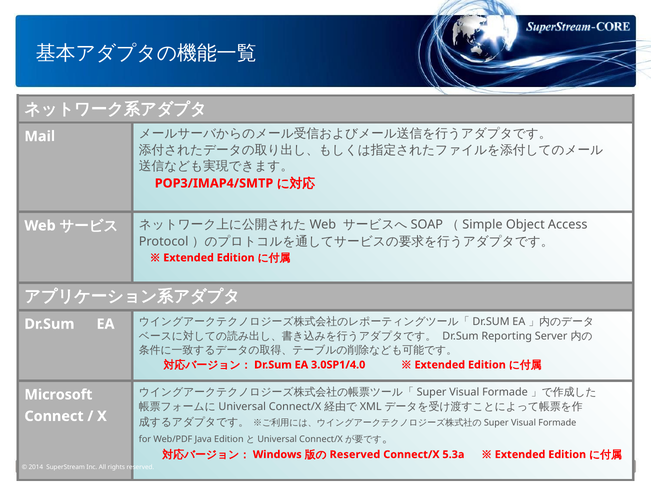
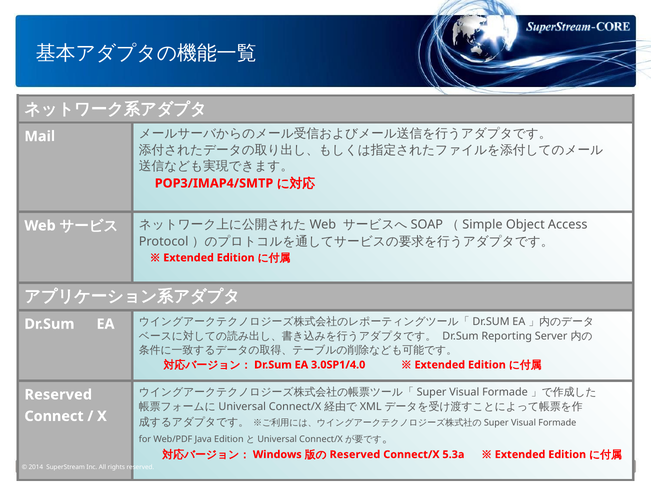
Microsoft at (58, 395): Microsoft -> Reserved
